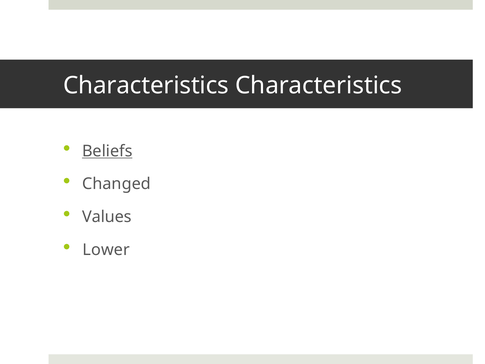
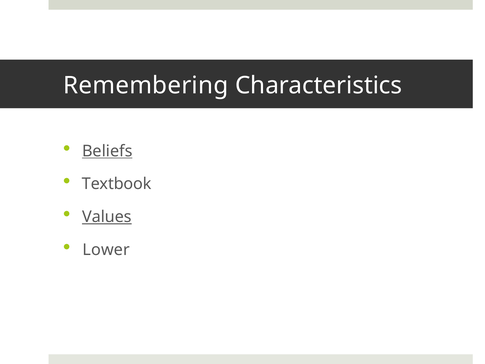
Characteristics at (146, 86): Characteristics -> Remembering
Changed: Changed -> Textbook
Values underline: none -> present
